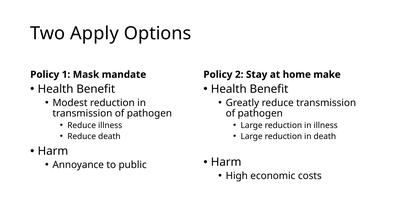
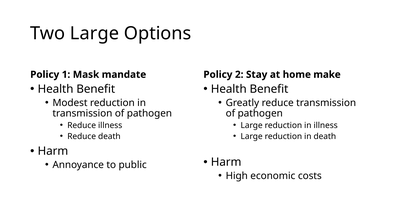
Two Apply: Apply -> Large
